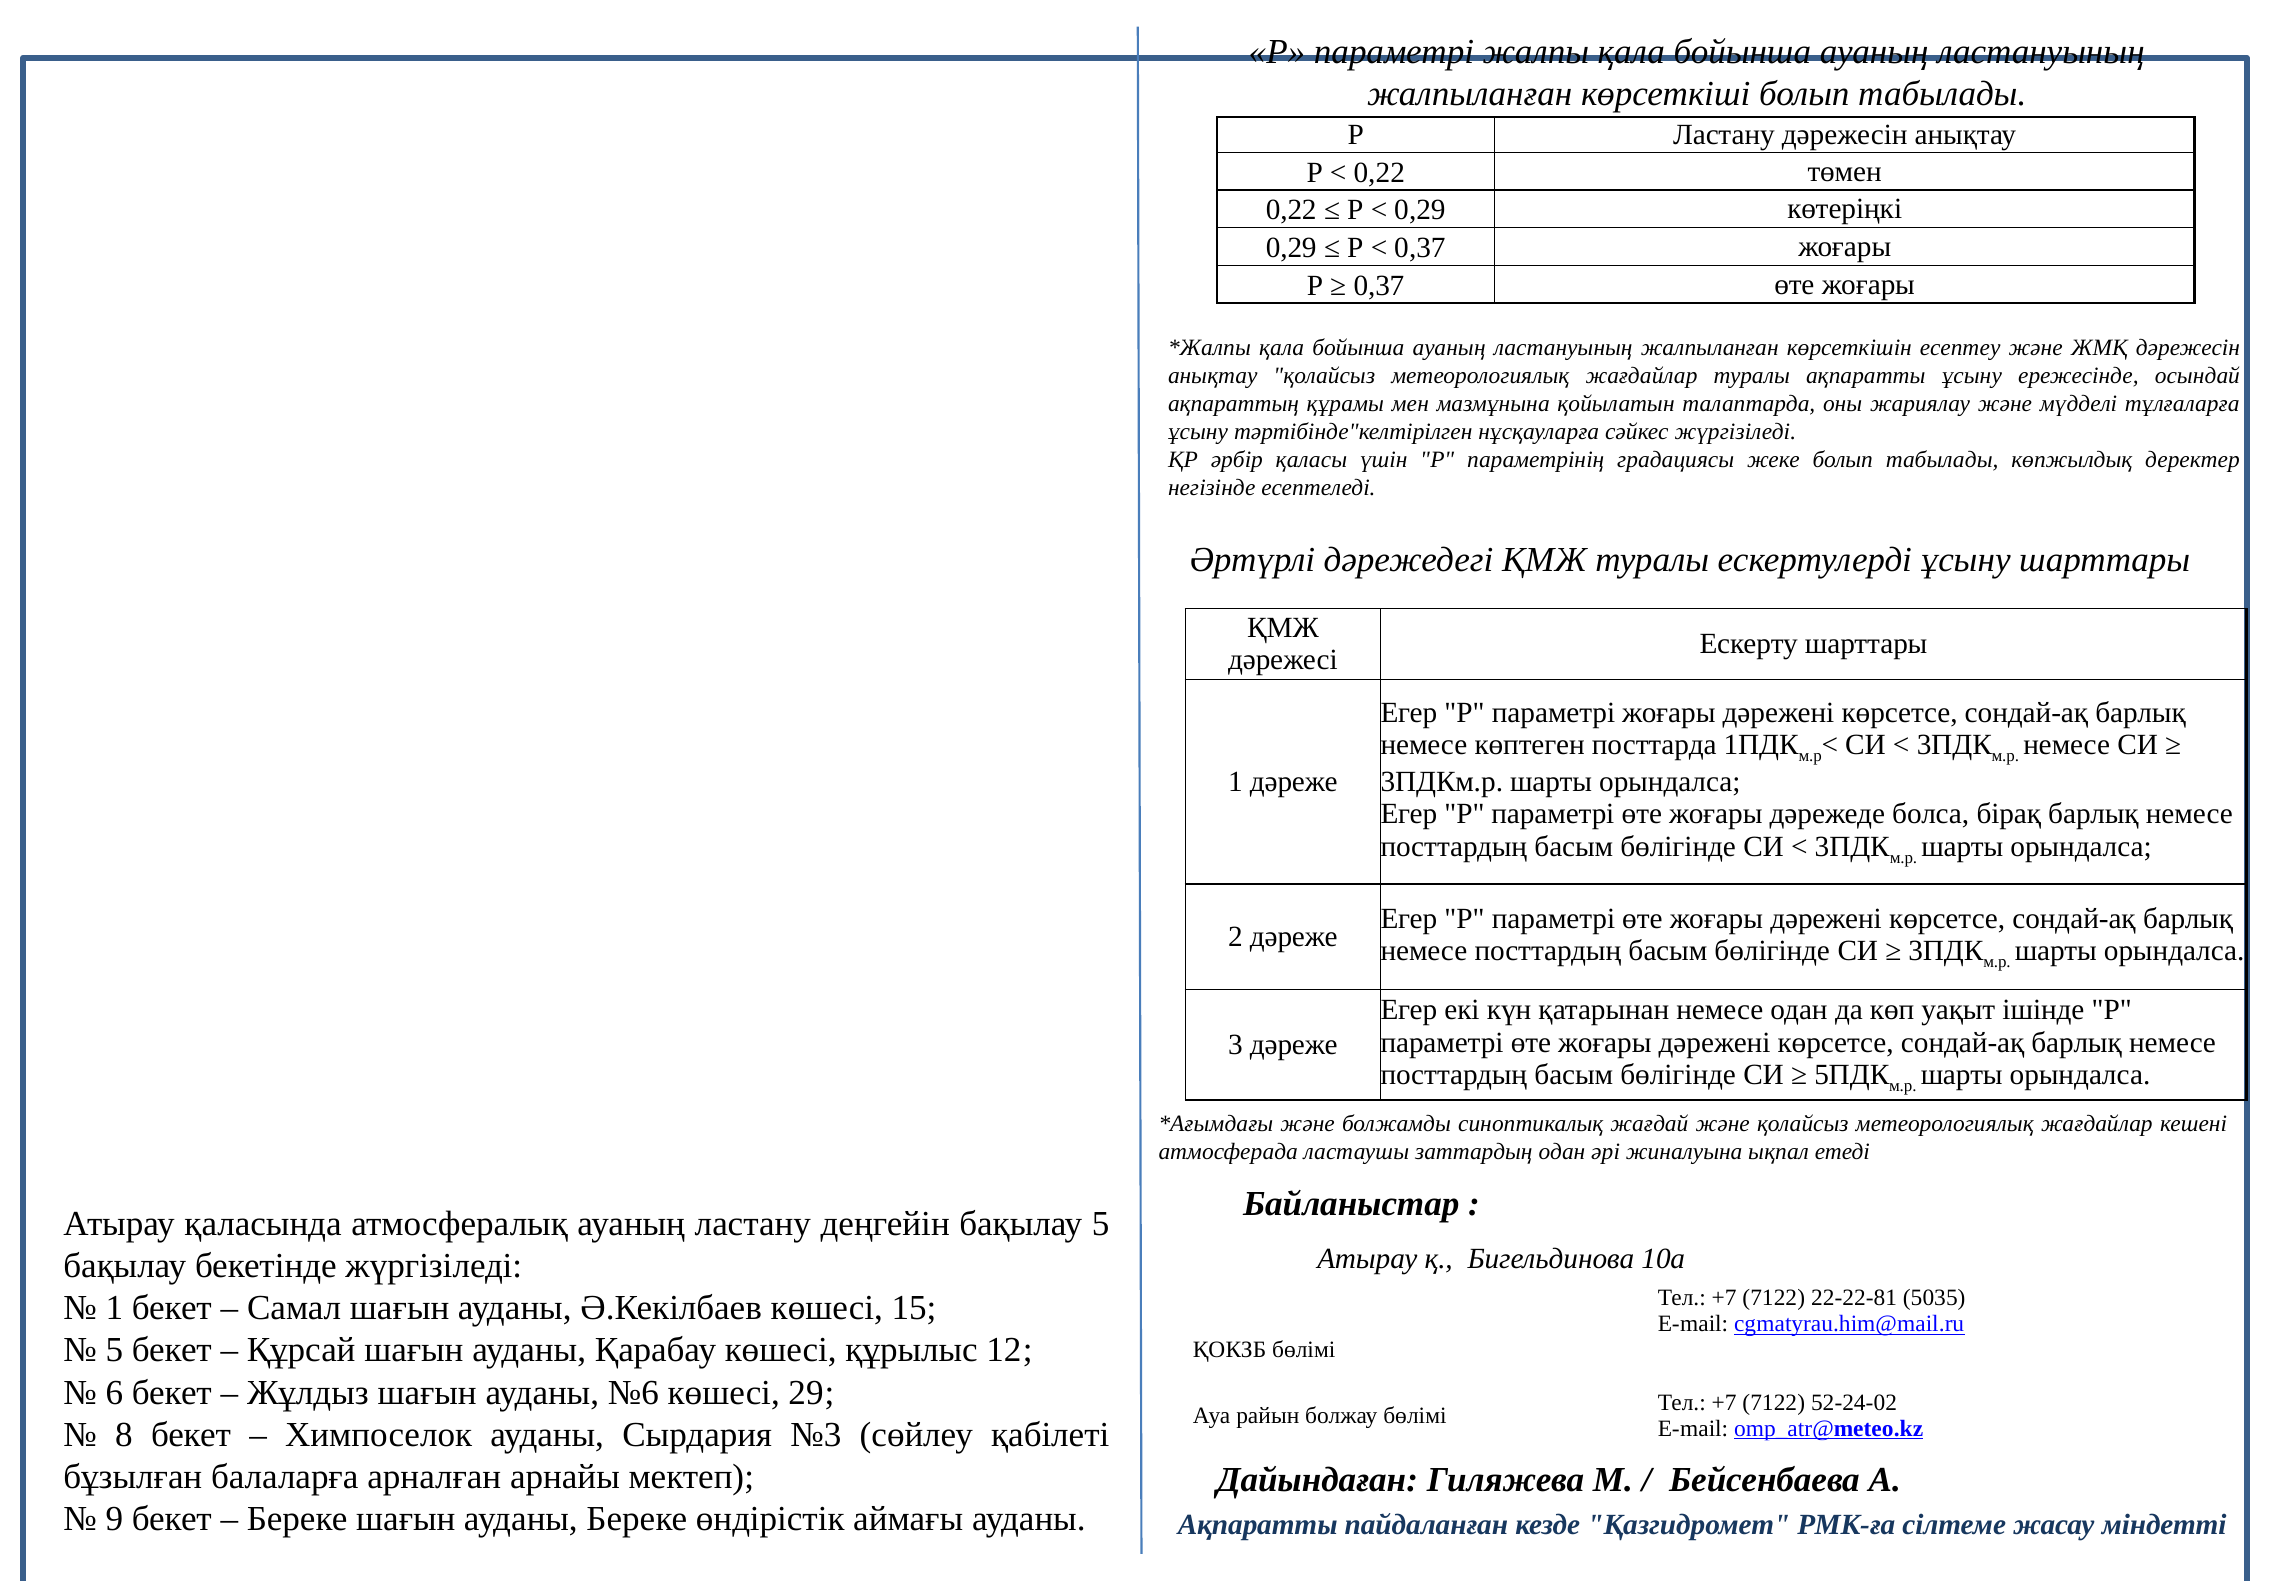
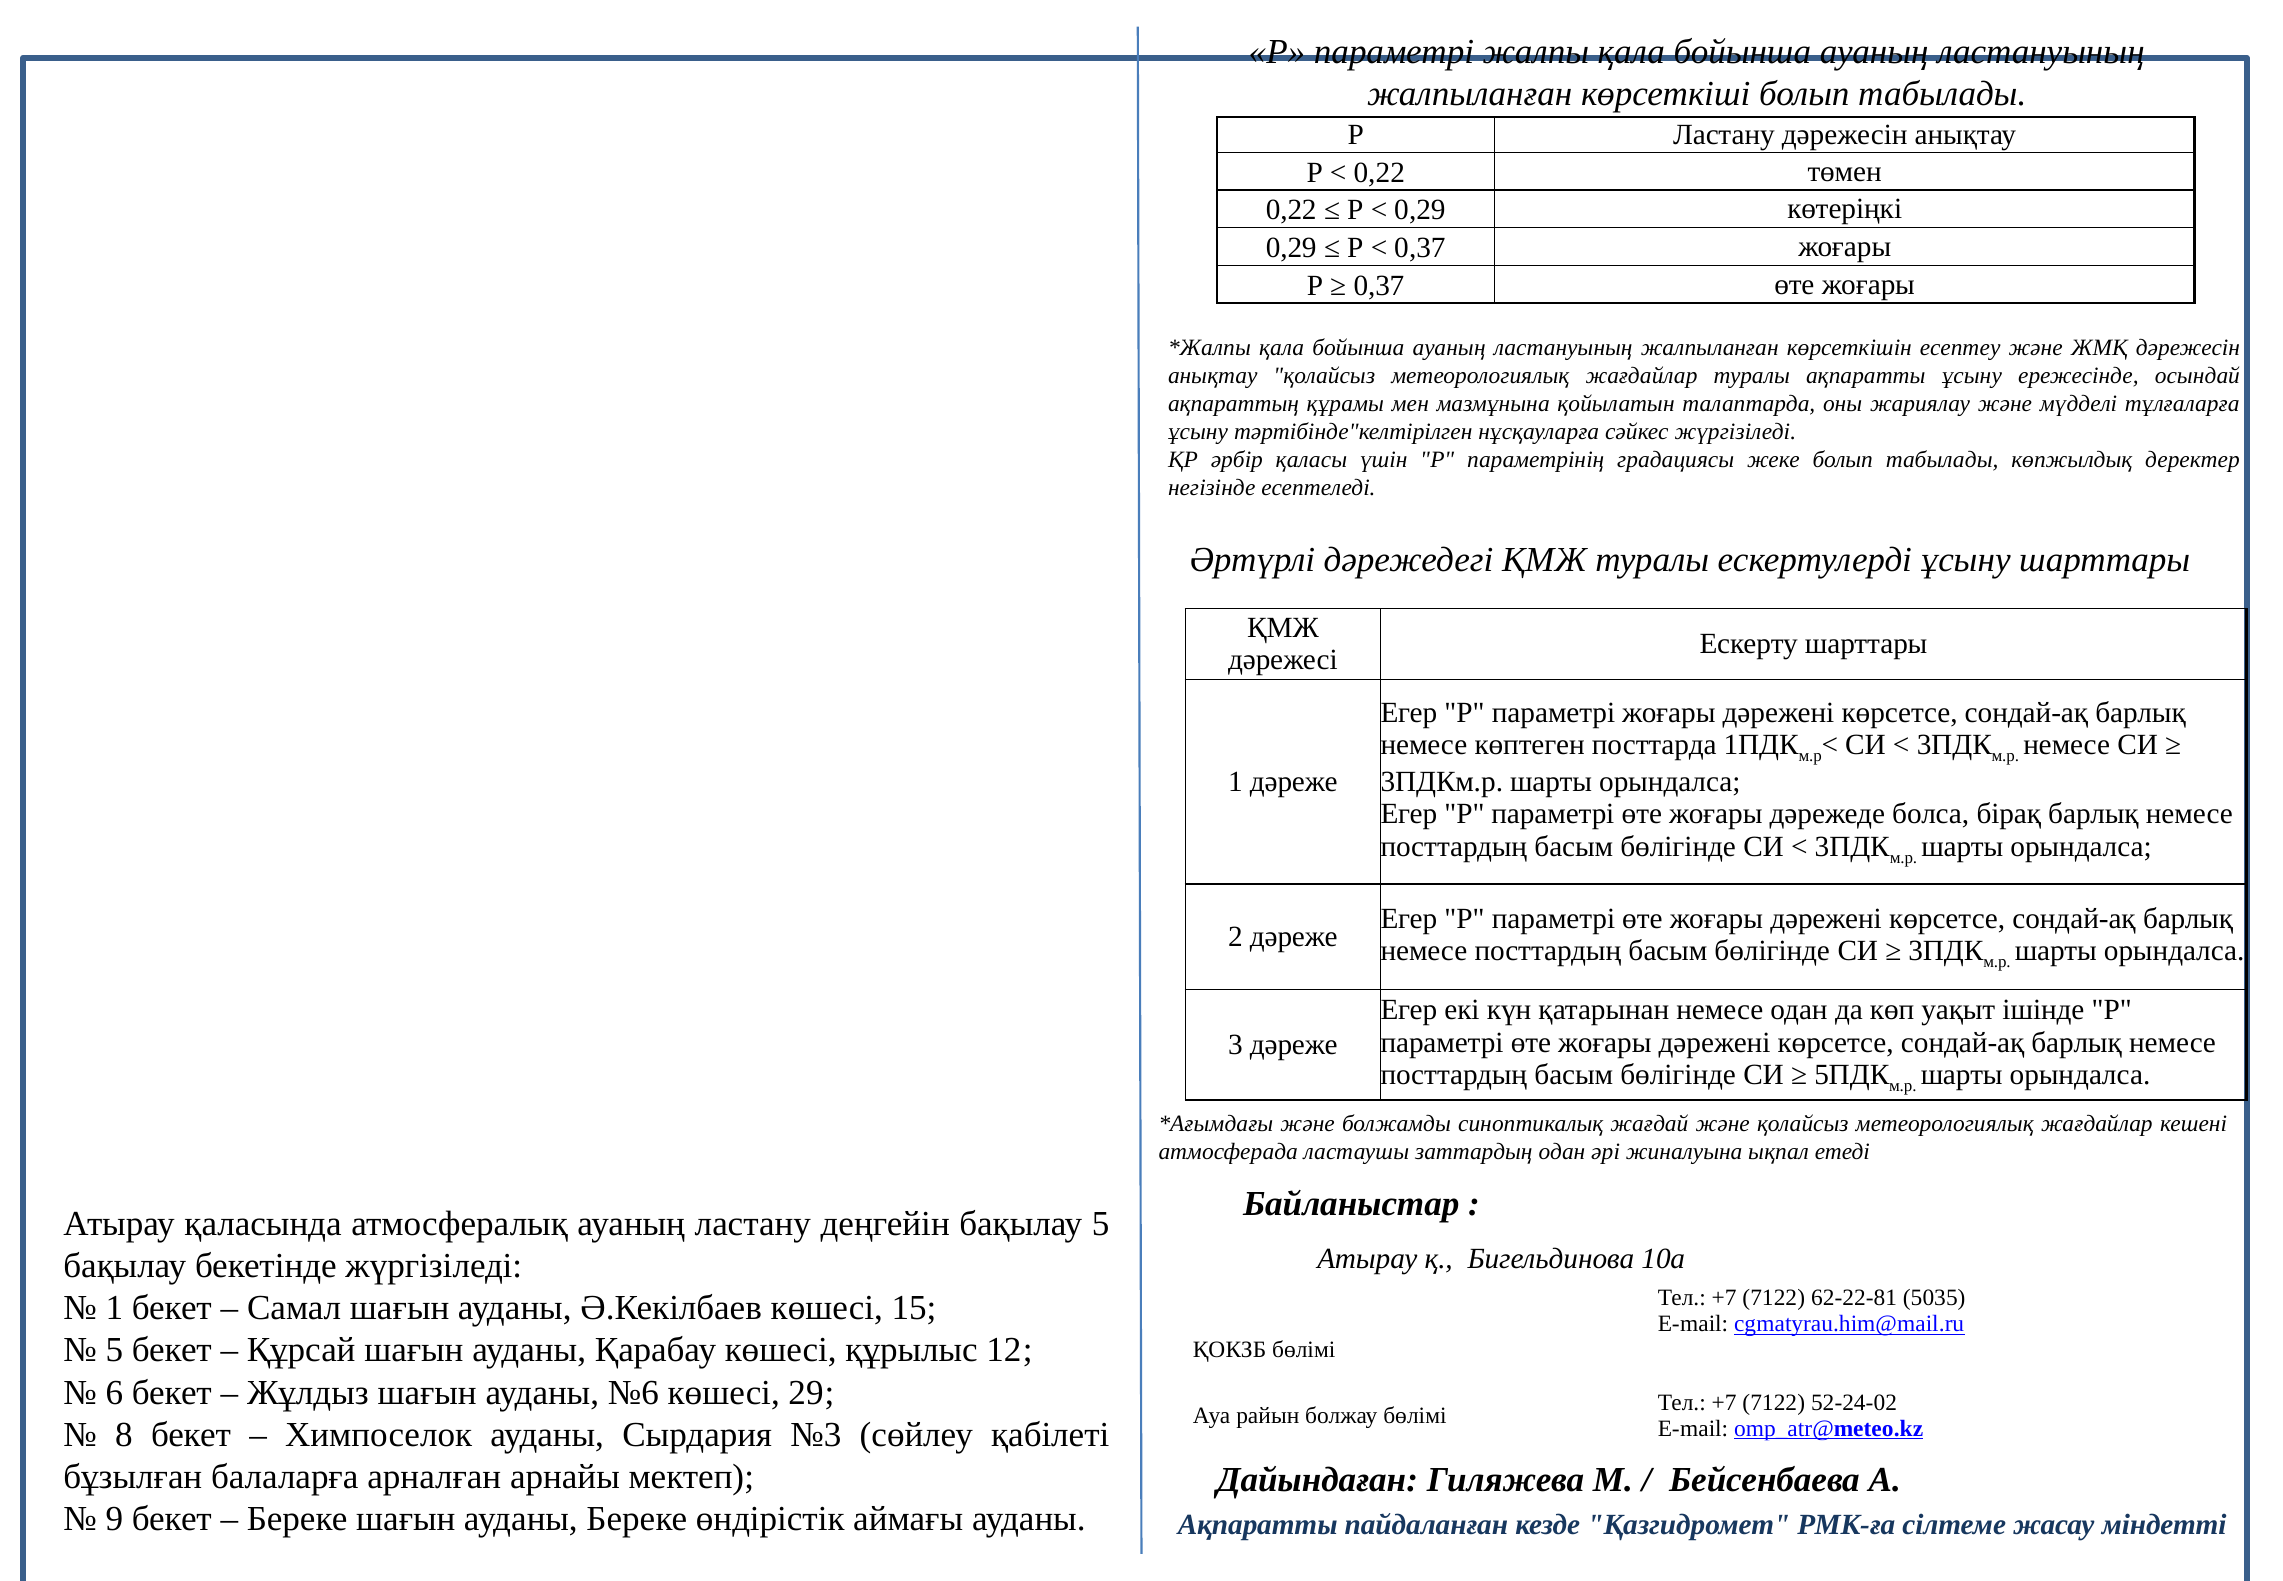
22-22-81: 22-22-81 -> 62-22-81
